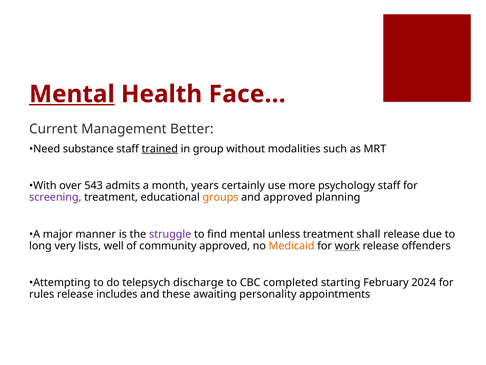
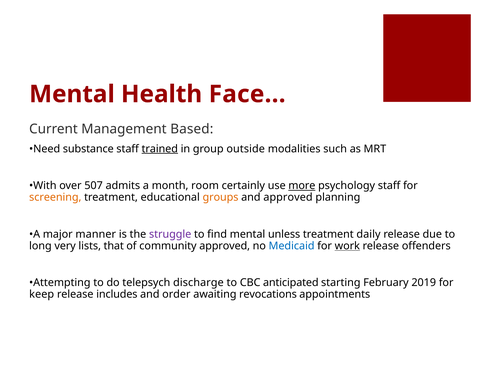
Mental at (72, 94) underline: present -> none
Better: Better -> Based
without: without -> outside
543: 543 -> 507
years: years -> room
more underline: none -> present
screening colour: purple -> orange
shall: shall -> daily
well: well -> that
Medicaid colour: orange -> blue
completed: completed -> anticipated
2024: 2024 -> 2019
rules: rules -> keep
these: these -> order
personality: personality -> revocations
